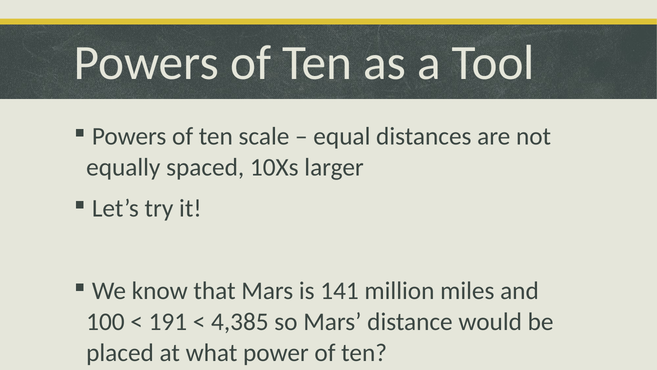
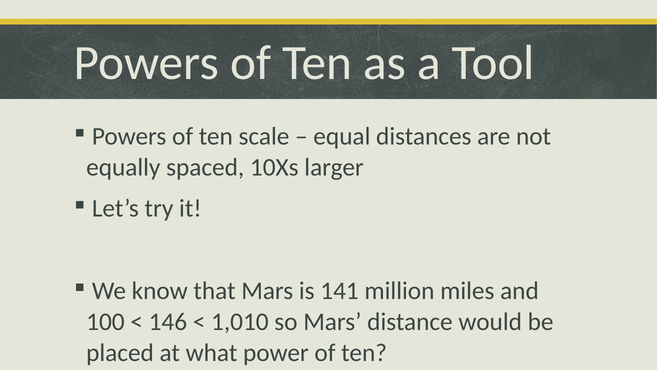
191: 191 -> 146
4,385: 4,385 -> 1,010
